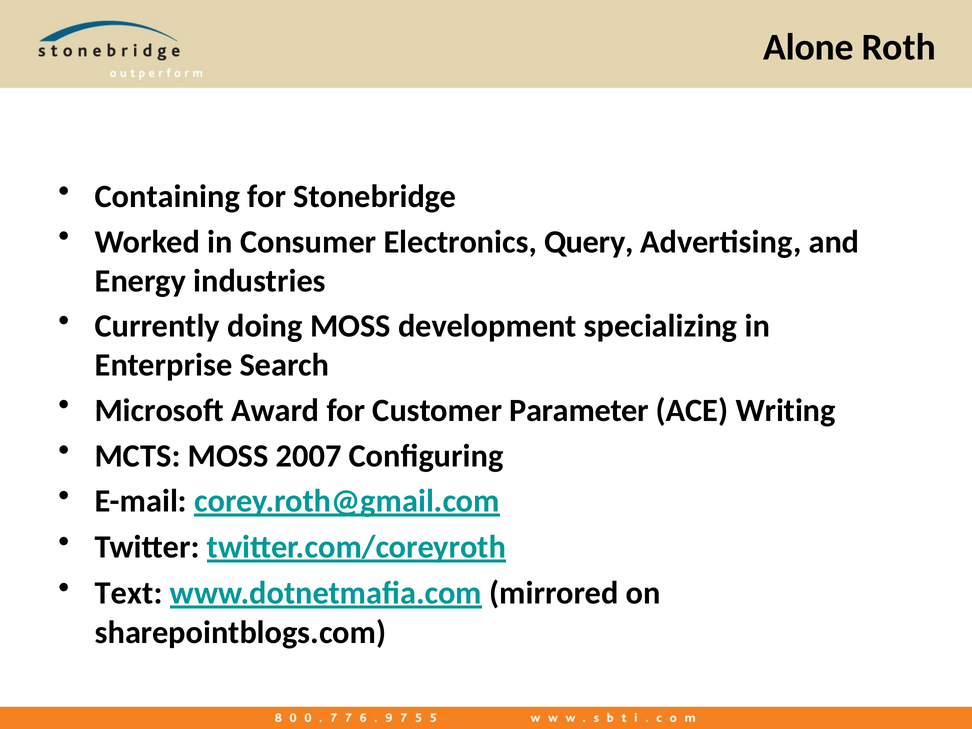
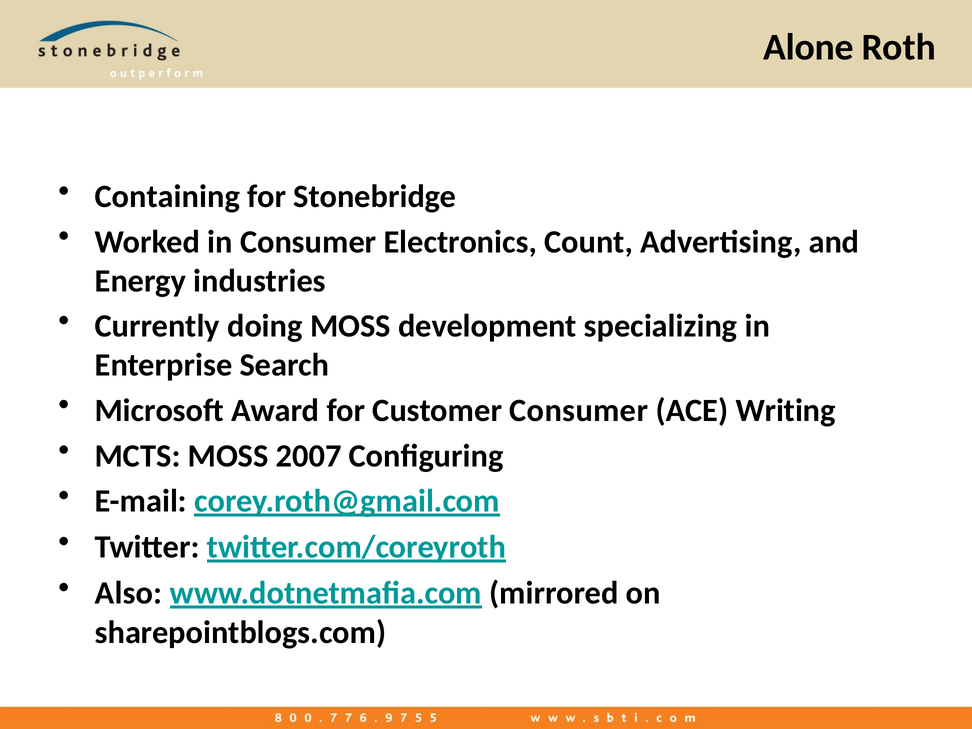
Query: Query -> Count
Customer Parameter: Parameter -> Consumer
Text: Text -> Also
